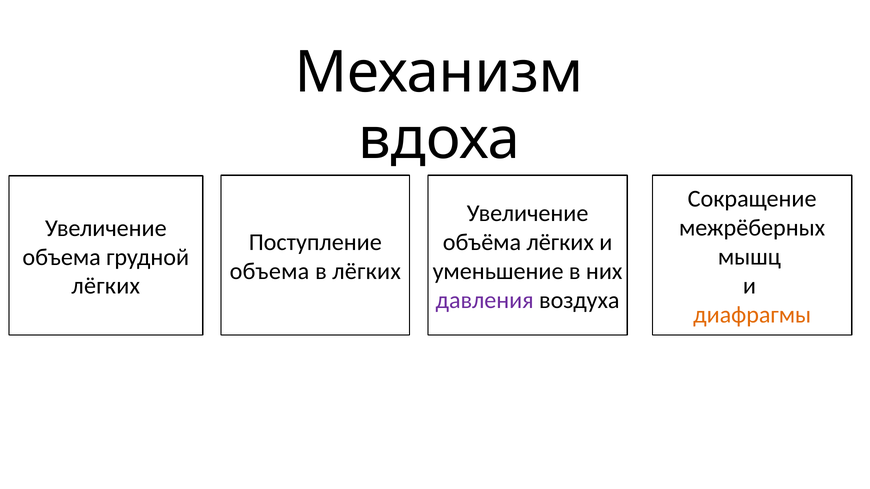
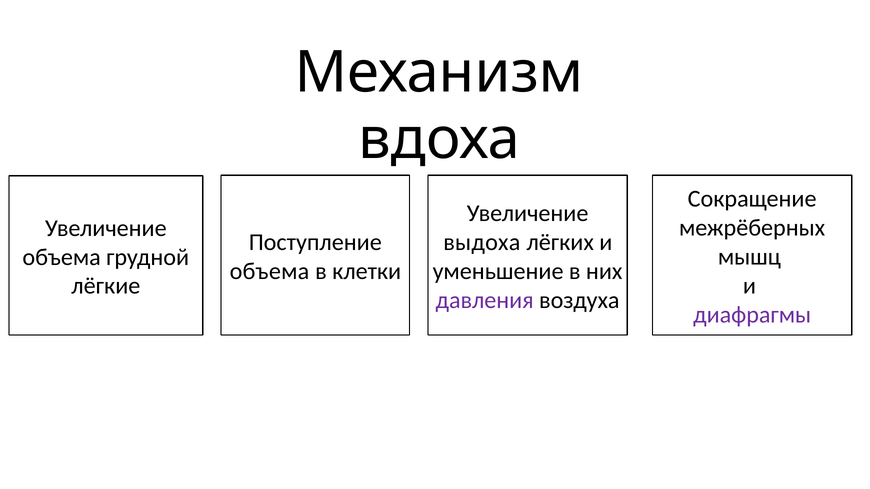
объёма: объёма -> выдоха
в лёгких: лёгких -> клетки
лёгких at (106, 286): лёгких -> лёгкие
диафрагмы colour: orange -> purple
